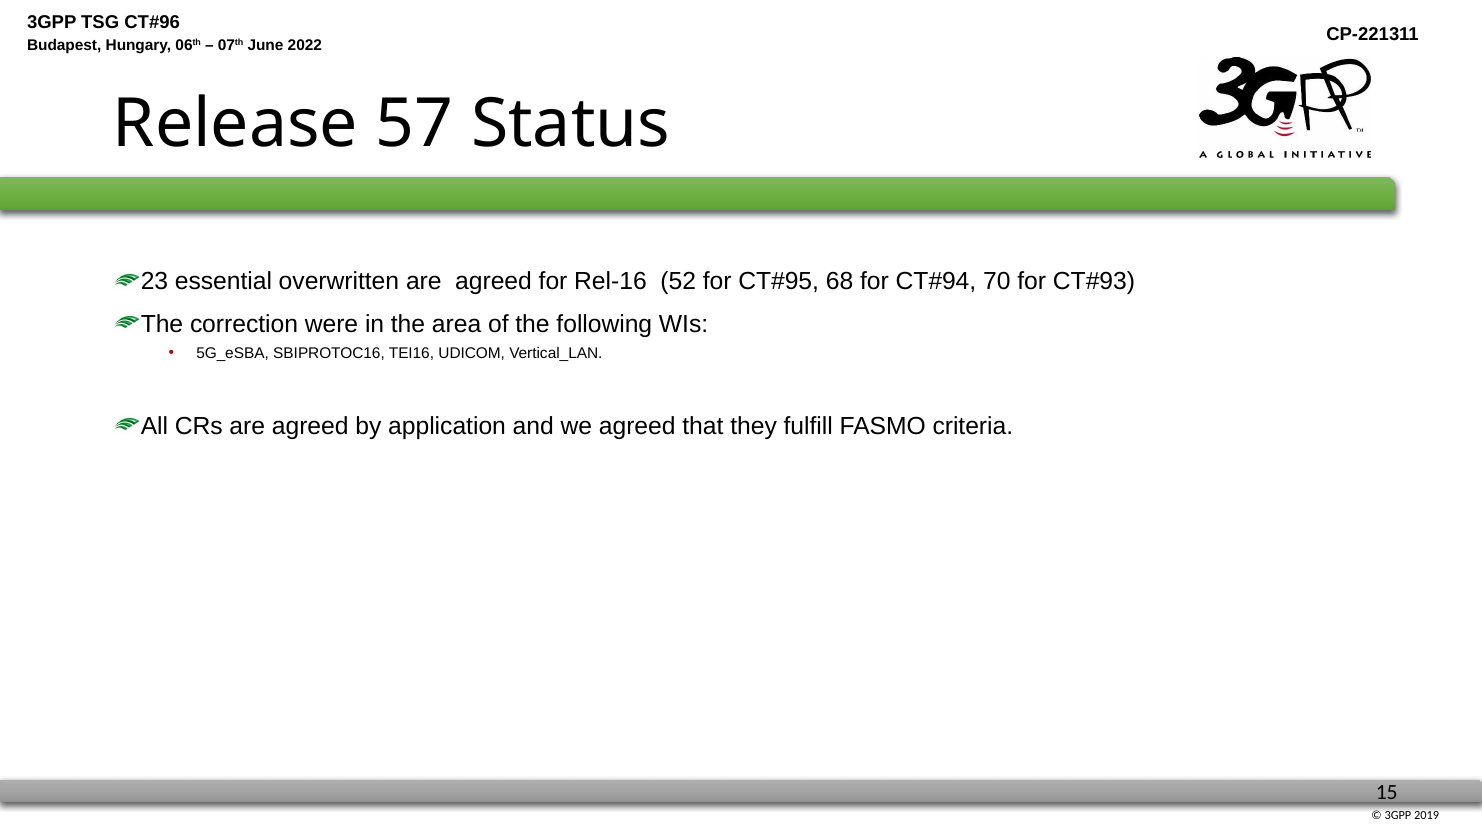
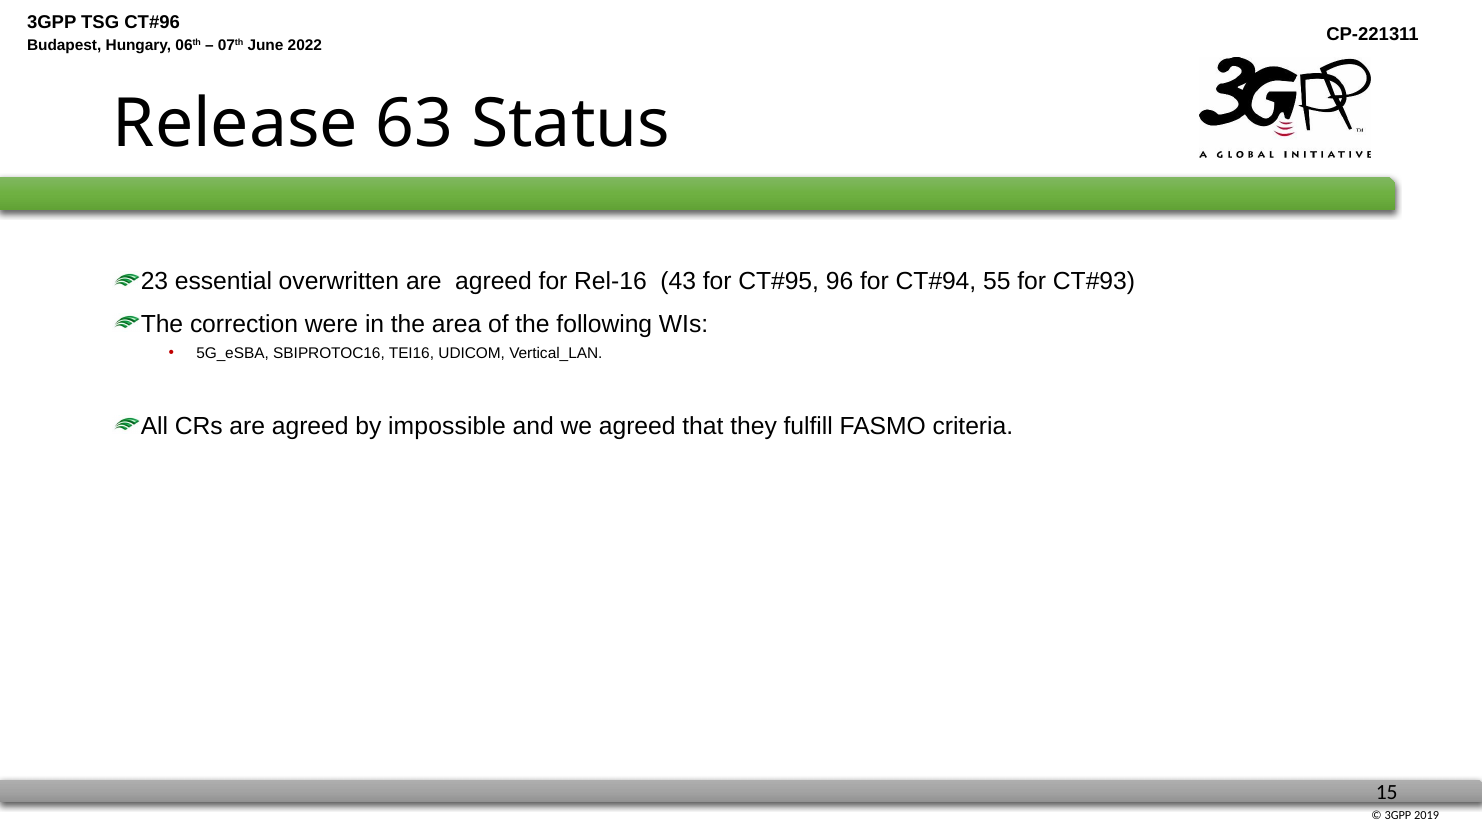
57: 57 -> 63
52: 52 -> 43
68: 68 -> 96
70: 70 -> 55
application: application -> impossible
